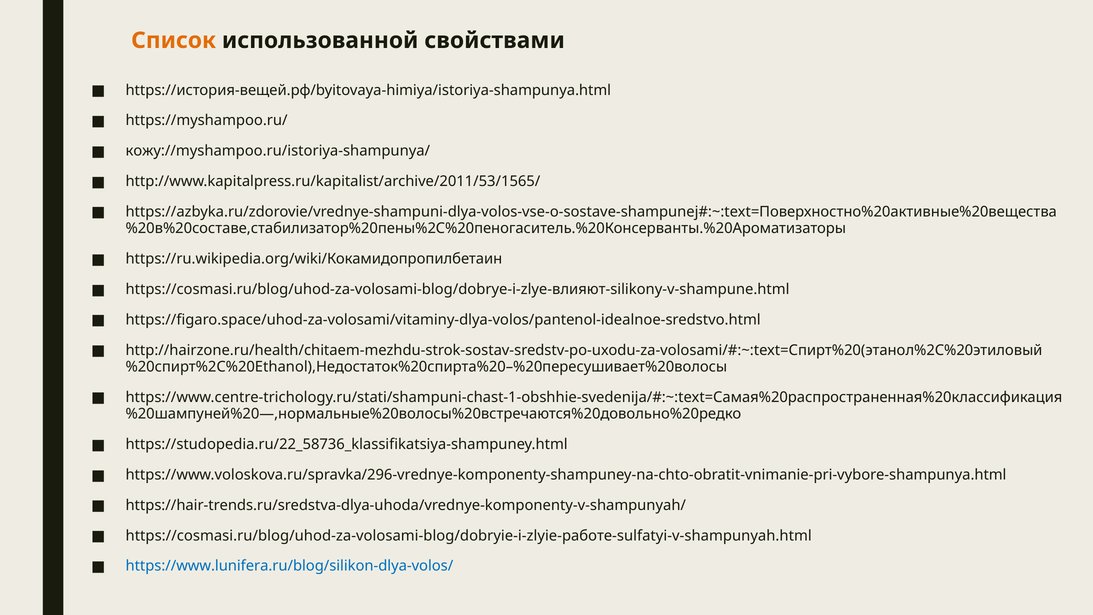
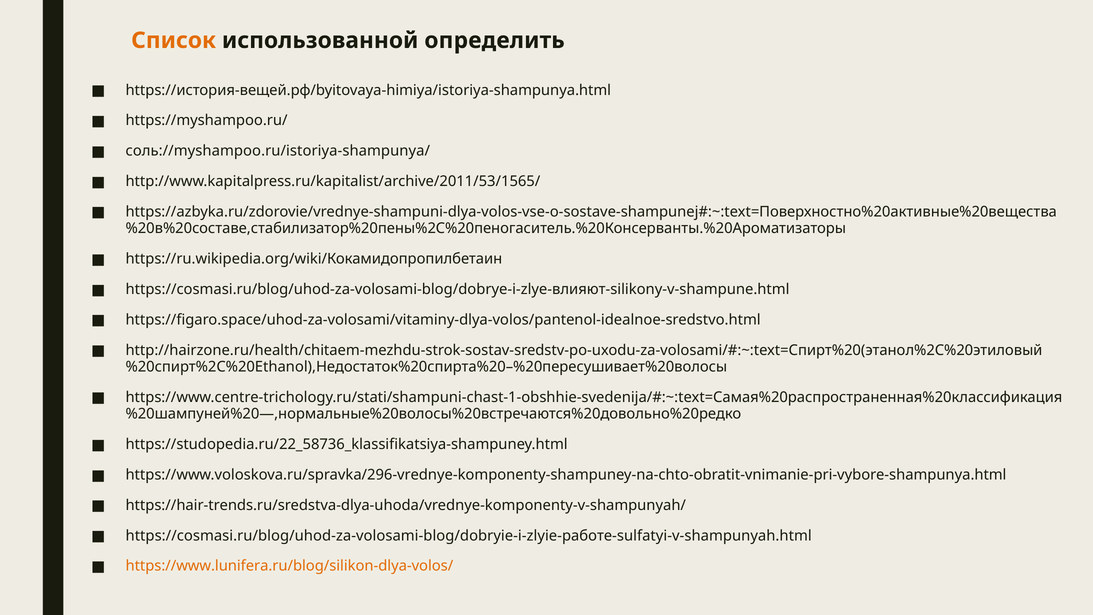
свойствами: свойствами -> определить
кожу://myshampoo.ru/istoriya-shampunya/: кожу://myshampoo.ru/istoriya-shampunya/ -> соль://myshampoo.ru/istoriya-shampunya/
https://www.lunifera.ru/blog/silikon-dlya-volos/ colour: blue -> orange
